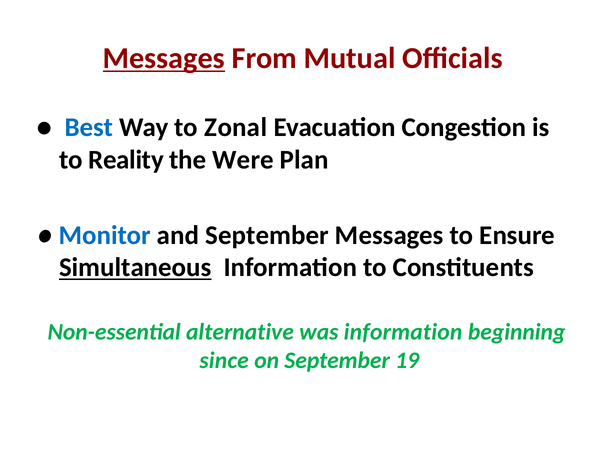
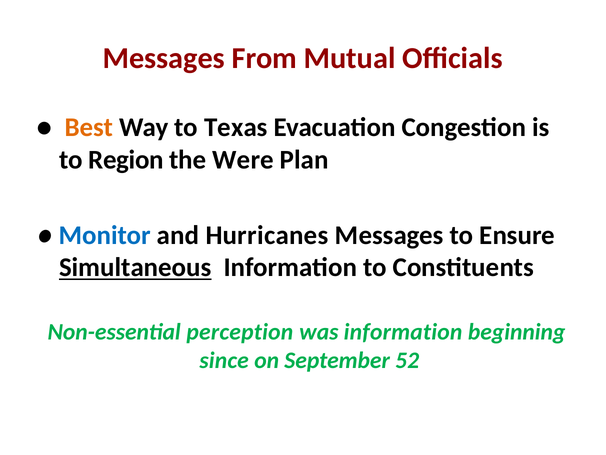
Messages at (164, 58) underline: present -> none
Best colour: blue -> orange
Zonal: Zonal -> Texas
Reality: Reality -> Region
and September: September -> Hurricanes
alternative: alternative -> perception
19: 19 -> 52
